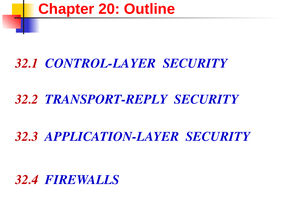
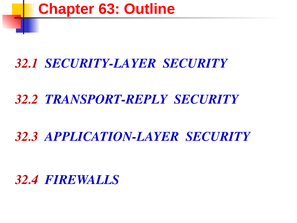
20: 20 -> 63
CONTROL-LAYER: CONTROL-LAYER -> SECURITY-LAYER
